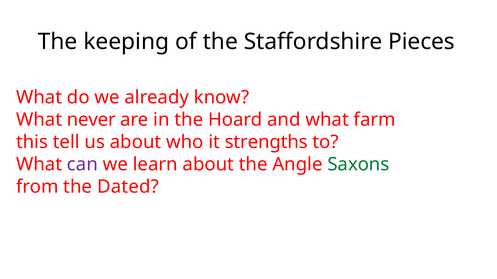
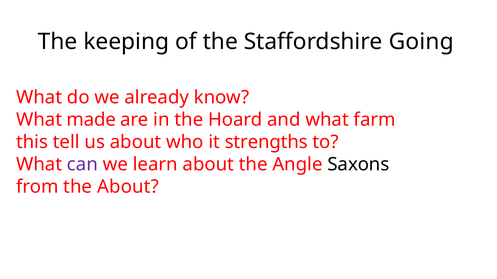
Pieces: Pieces -> Going
never: never -> made
Saxons colour: green -> black
the Dated: Dated -> About
